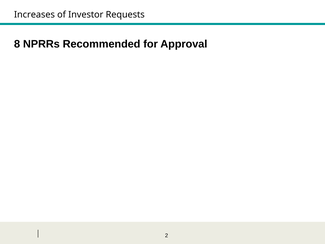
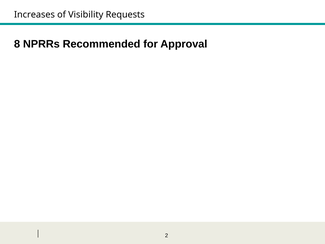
Investor: Investor -> Visibility
